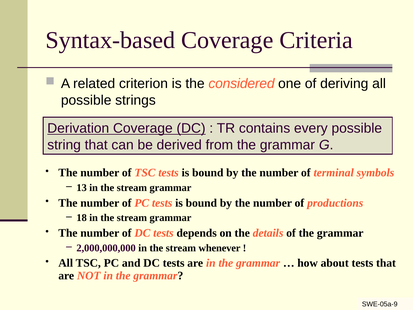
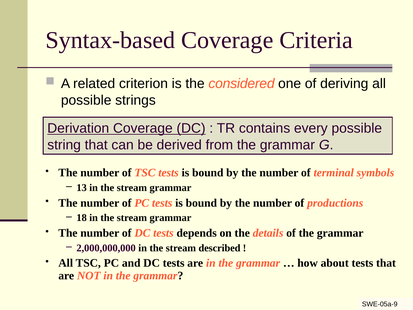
whenever: whenever -> described
